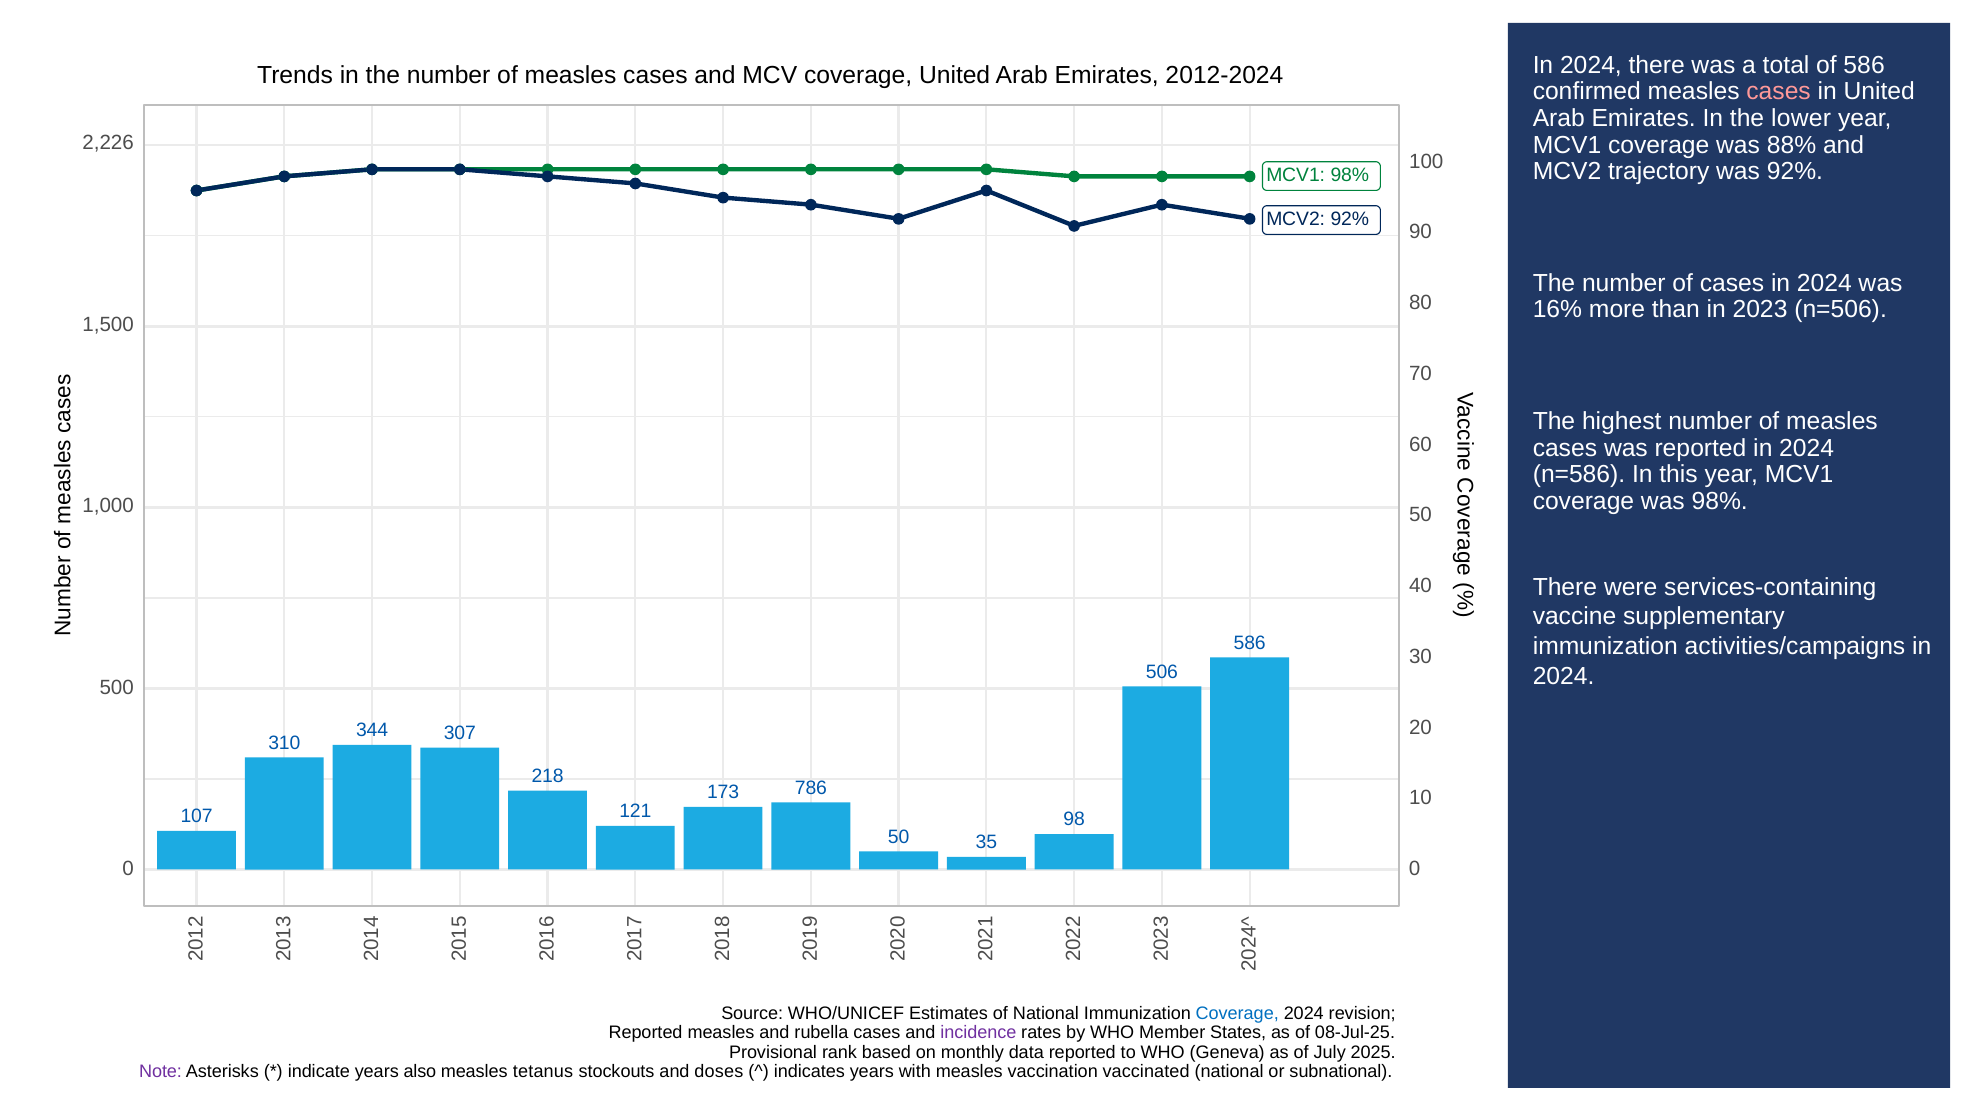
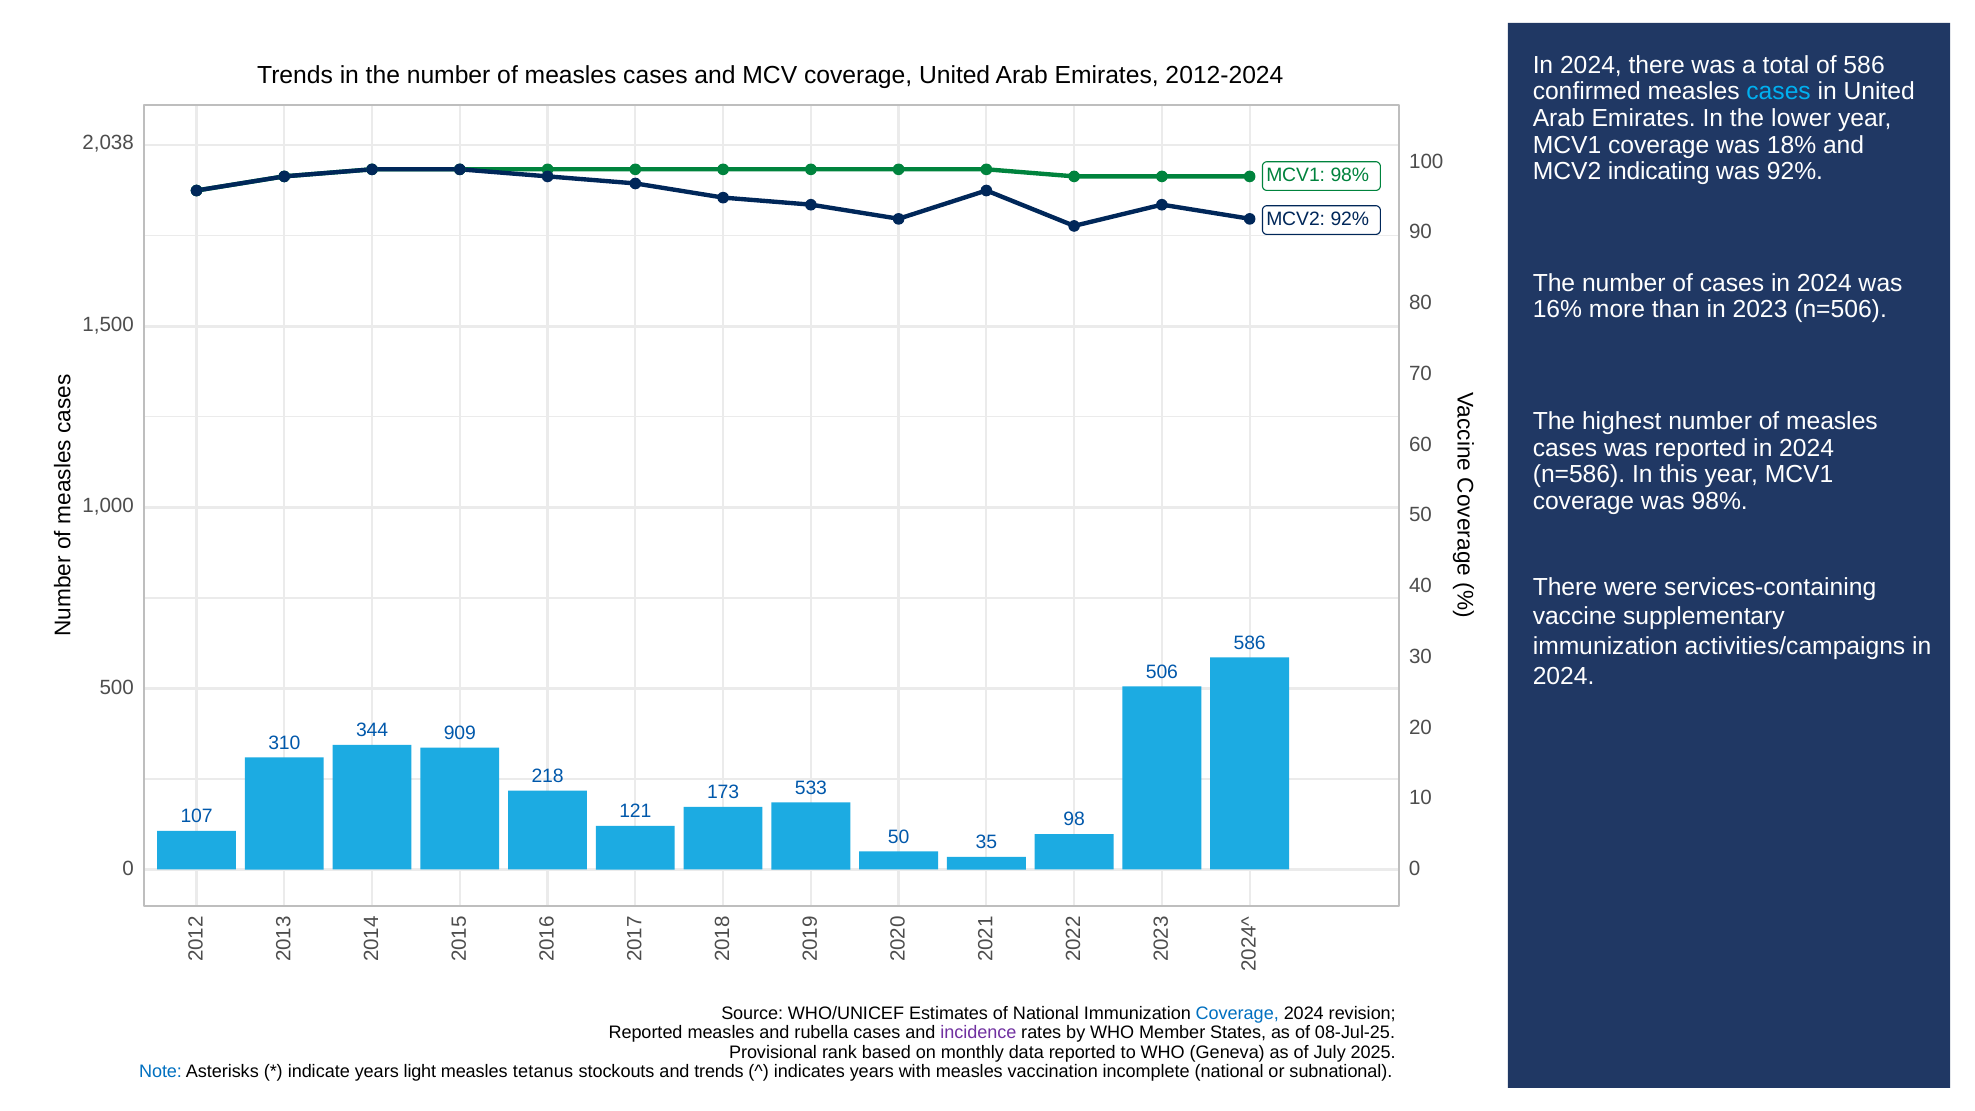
cases at (1779, 92) colour: pink -> light blue
88%: 88% -> 18%
2,226: 2,226 -> 2,038
trajectory: trajectory -> indicating
307: 307 -> 909
786: 786 -> 533
Note colour: purple -> blue
also: also -> light
and doses: doses -> trends
vaccinated: vaccinated -> incomplete
